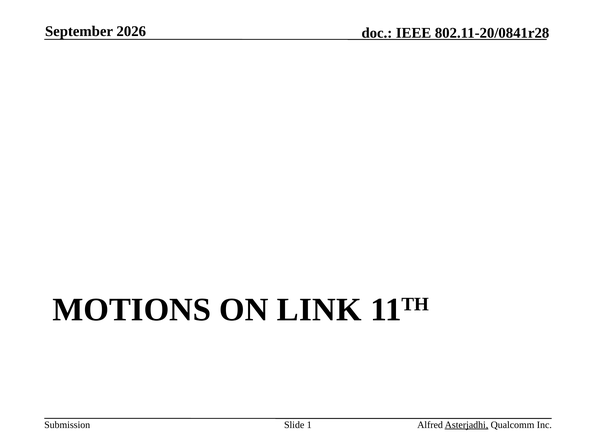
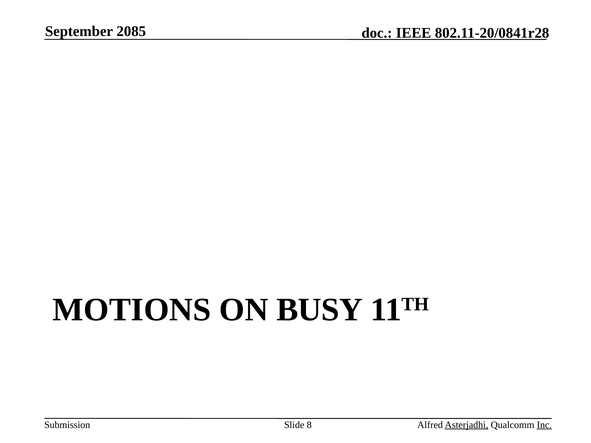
2026: 2026 -> 2085
LINK: LINK -> BUSY
1: 1 -> 8
Inc underline: none -> present
